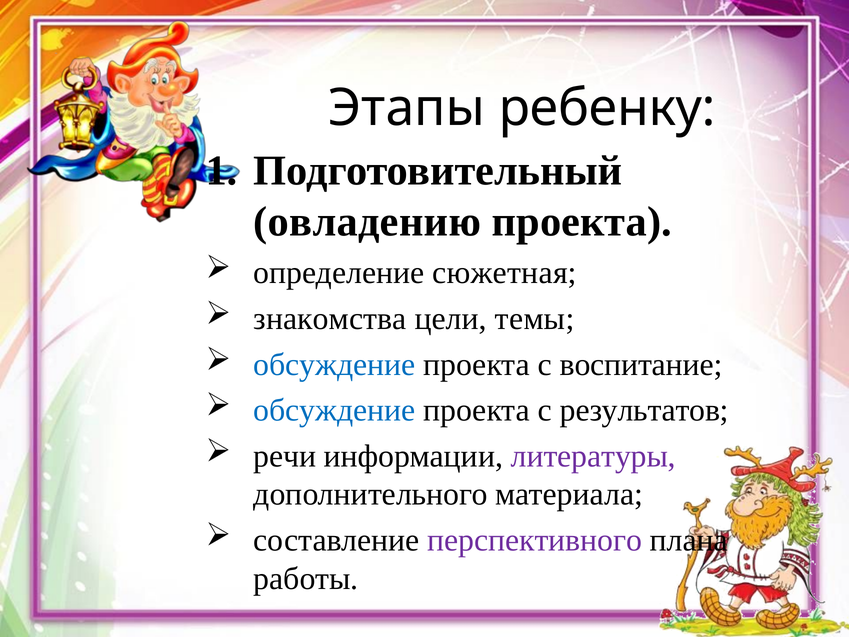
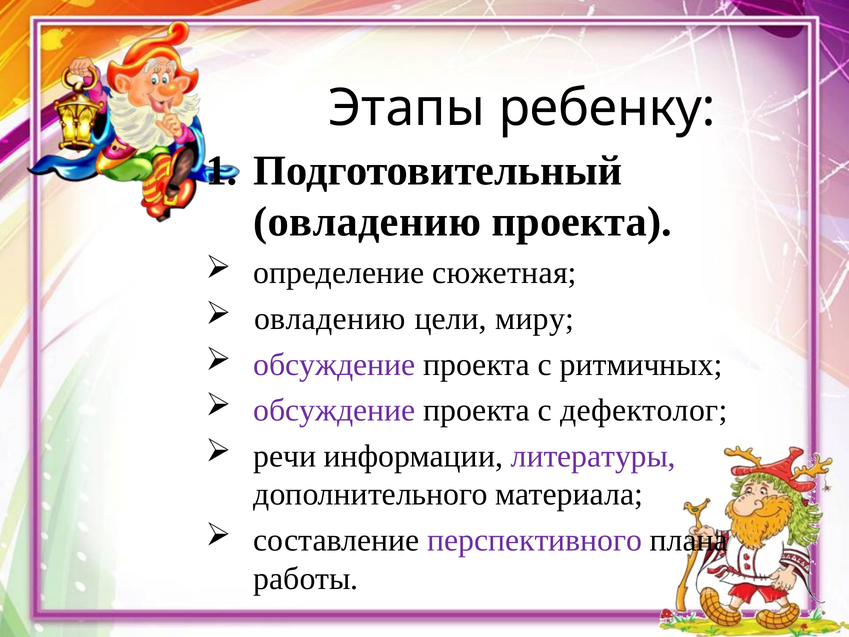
знакомства at (330, 319): знакомства -> овладению
темы: темы -> миру
обсуждение at (334, 364) colour: blue -> purple
воспитание: воспитание -> ритмичных
обсуждение at (334, 410) colour: blue -> purple
результатов: результатов -> дефектолог
